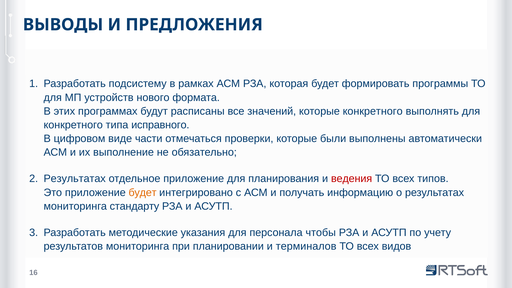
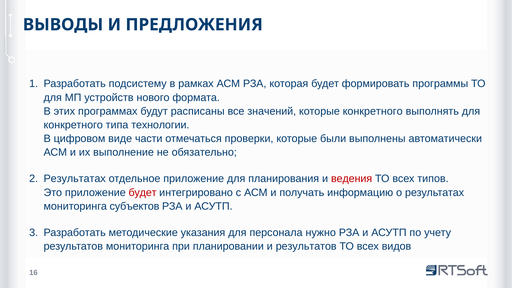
исправного: исправного -> технологии
будет at (143, 192) colour: orange -> red
стандарту: стандарту -> субъектов
чтобы: чтобы -> нужно
и терминалов: терминалов -> результатов
